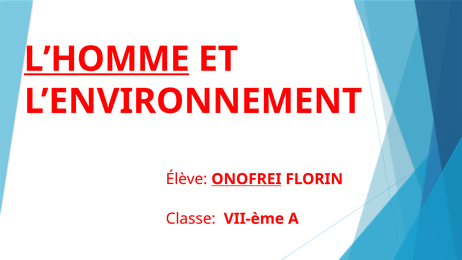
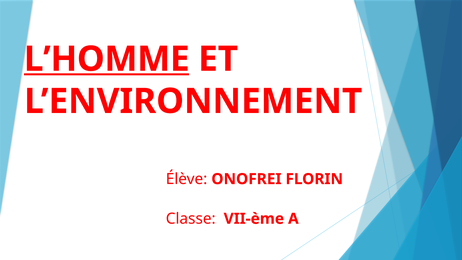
ONOFREI underline: present -> none
